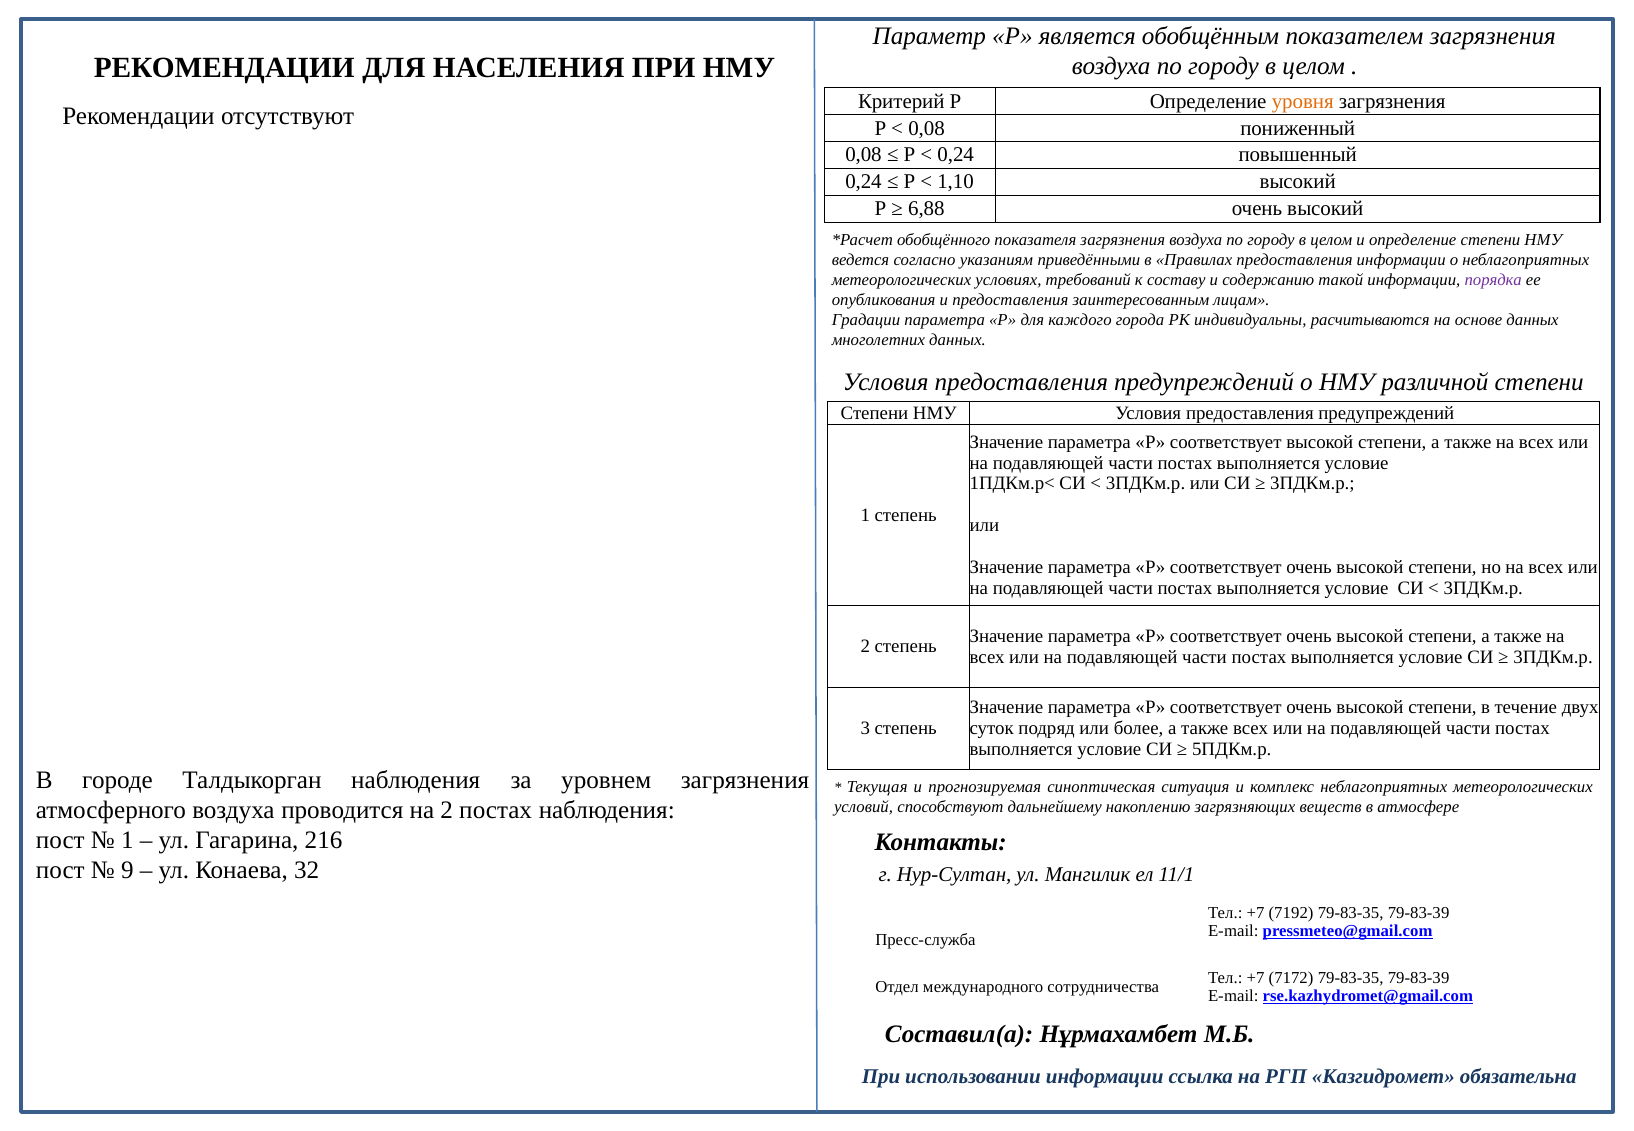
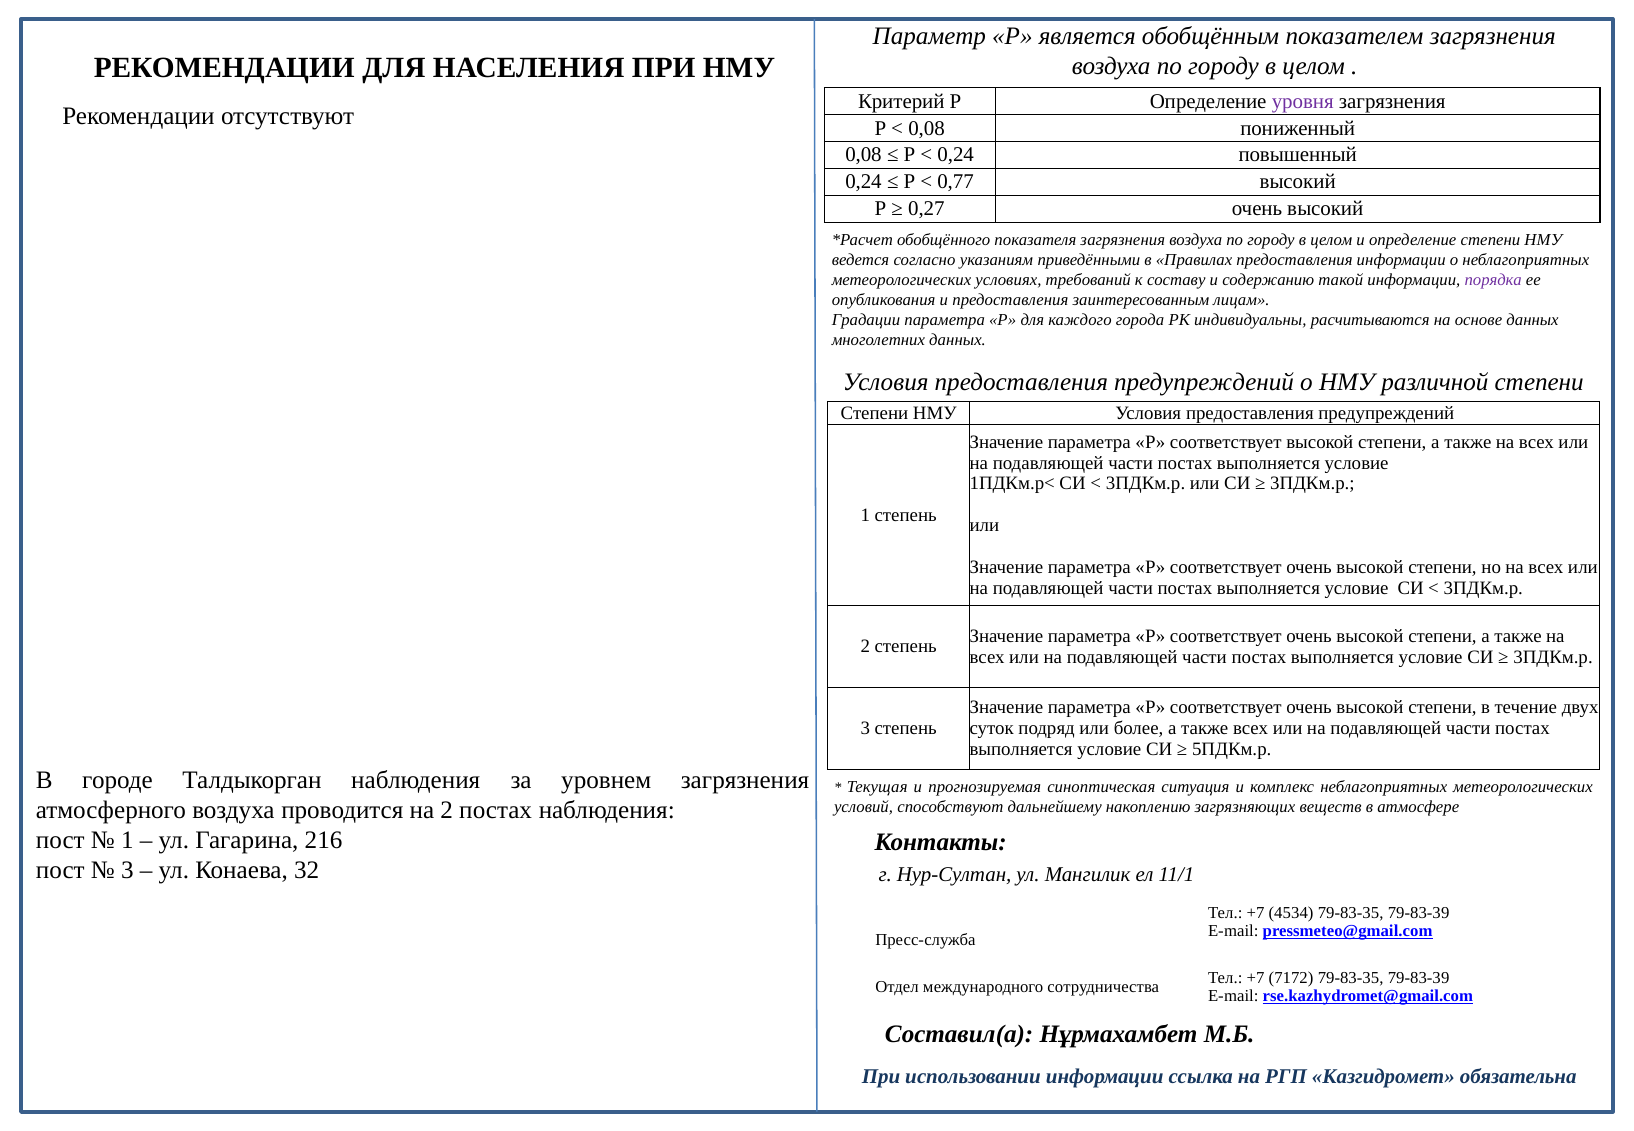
уровня colour: orange -> purple
1,10: 1,10 -> 0,77
6,88: 6,88 -> 0,27
9 at (127, 870): 9 -> 3
7192: 7192 -> 4534
